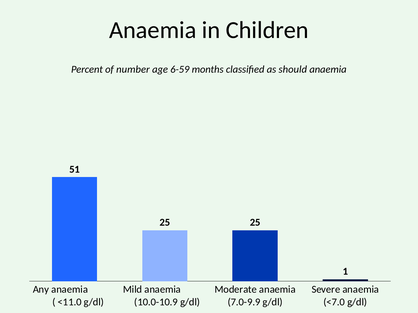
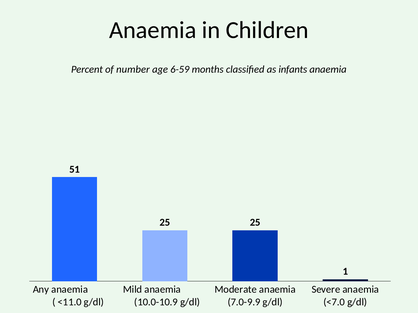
should: should -> infants
